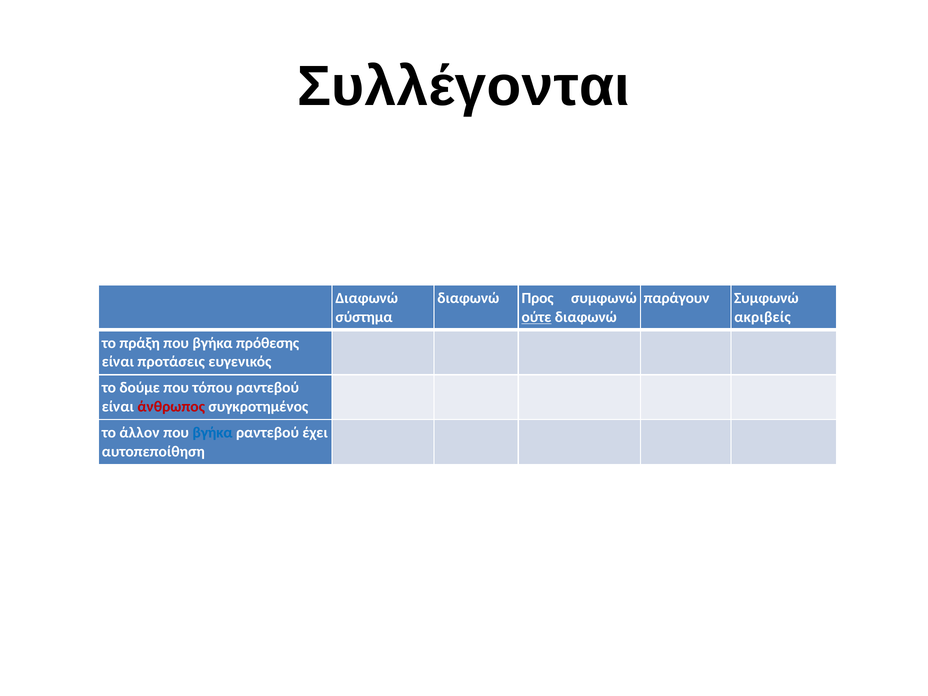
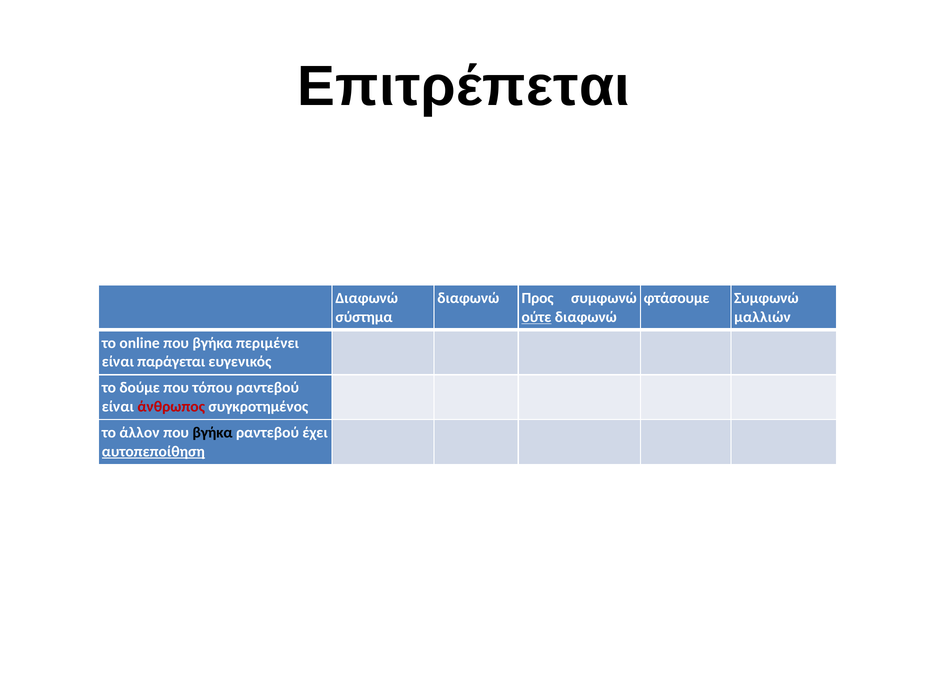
Συλλέγονται: Συλλέγονται -> Επιτρέπεται
παράγουν: παράγουν -> φτάσουμε
ακριβείς: ακριβείς -> μαλλιών
πράξη: πράξη -> online
πρόθεσης: πρόθεσης -> περιμένει
προτάσεις: προτάσεις -> παράγεται
βγήκα at (213, 433) colour: blue -> black
αυτοπεποίθηση underline: none -> present
